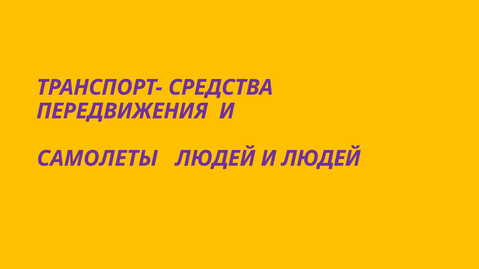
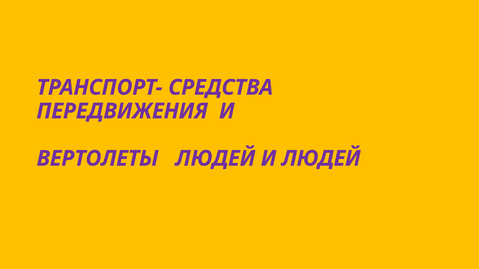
САМОЛЕТЫ: САМОЛЕТЫ -> ВЕРТОЛЕТЫ
